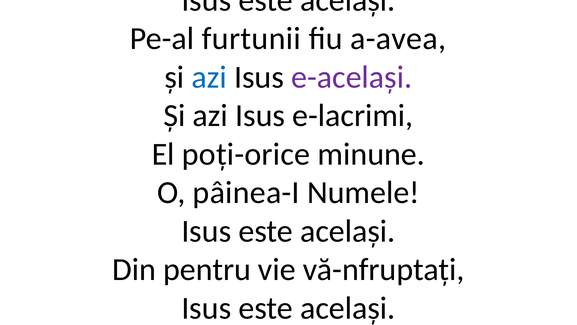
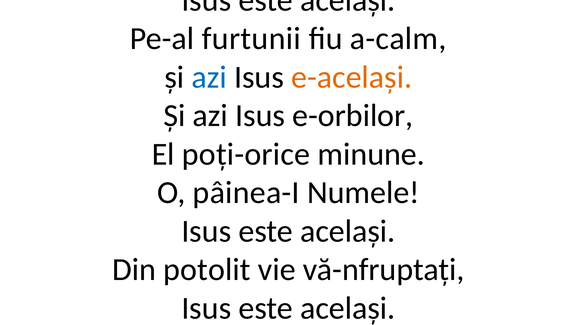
a-avea: a-avea -> a-calm
e-același at (352, 77) colour: purple -> orange
e-lacrimi: e-lacrimi -> e-orbilor
pentru: pentru -> potolit
